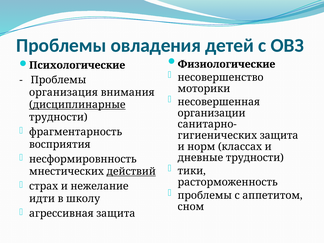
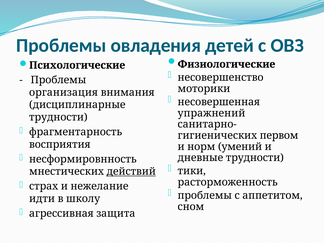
дисциплинарные underline: present -> none
организации: организации -> упражнений
защита at (279, 135): защита -> первом
классах: классах -> умений
